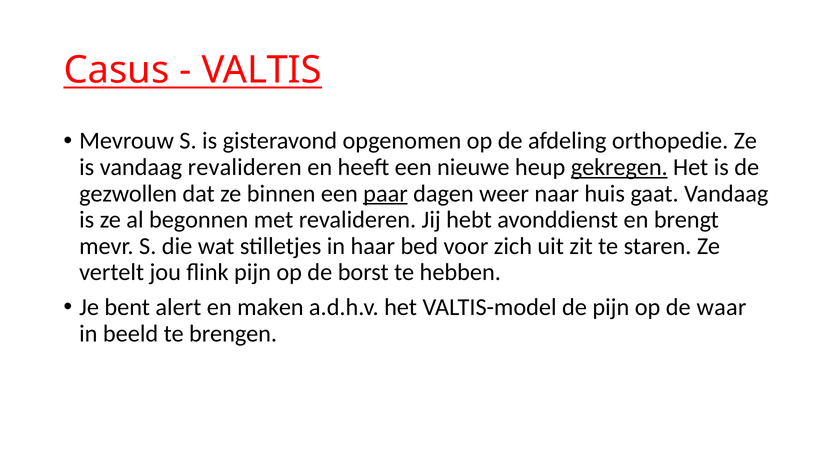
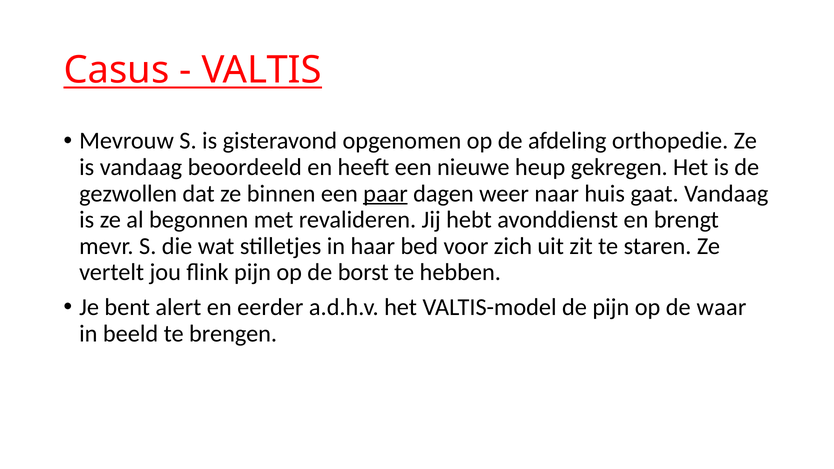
vandaag revalideren: revalideren -> beoordeeld
gekregen underline: present -> none
maken: maken -> eerder
